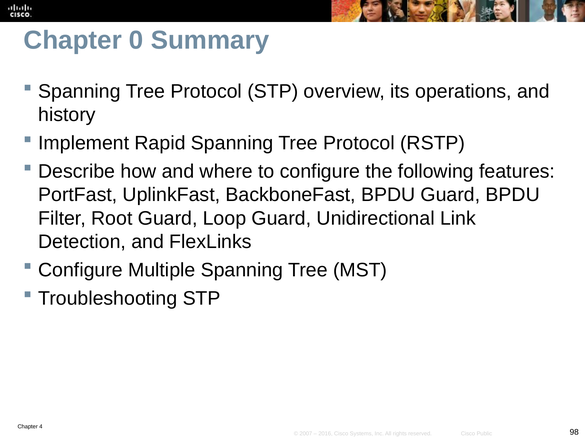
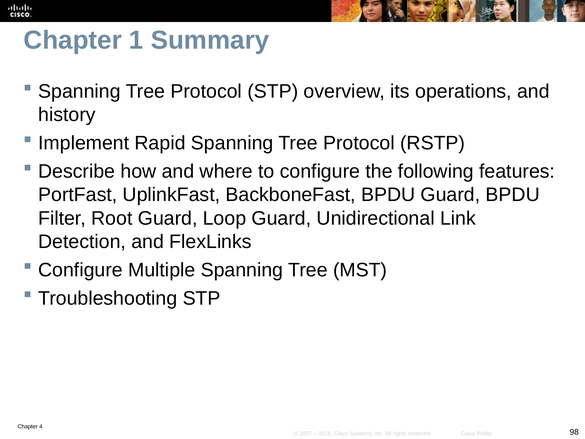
0: 0 -> 1
